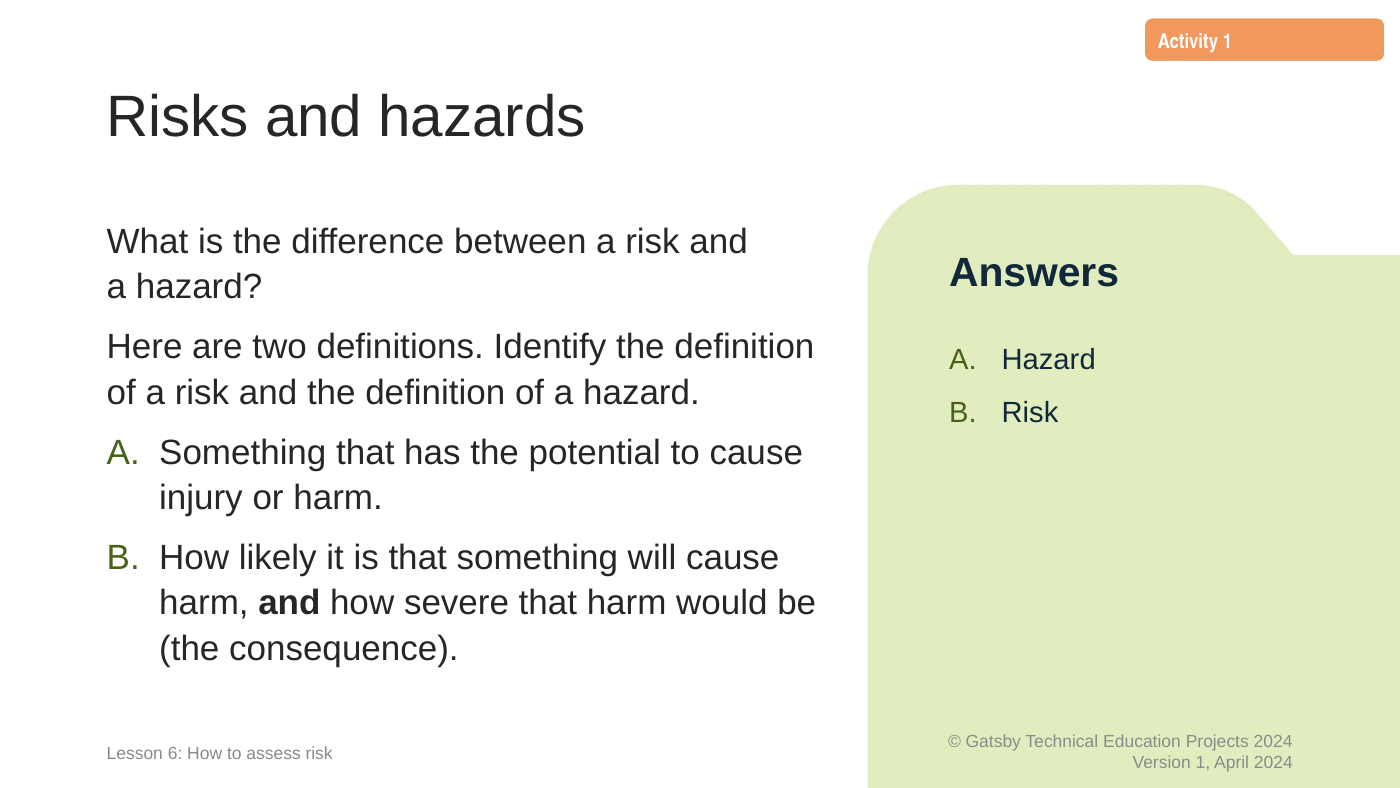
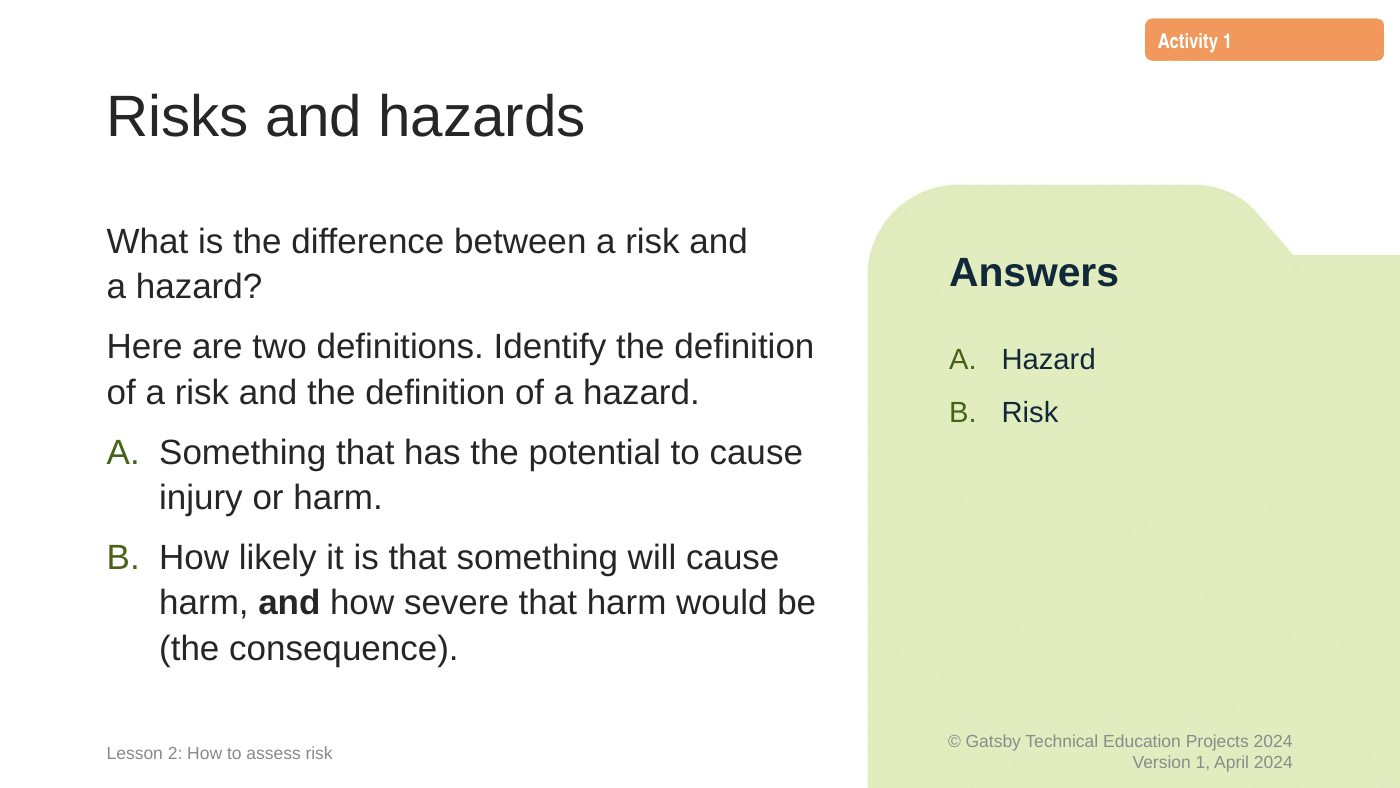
6: 6 -> 2
